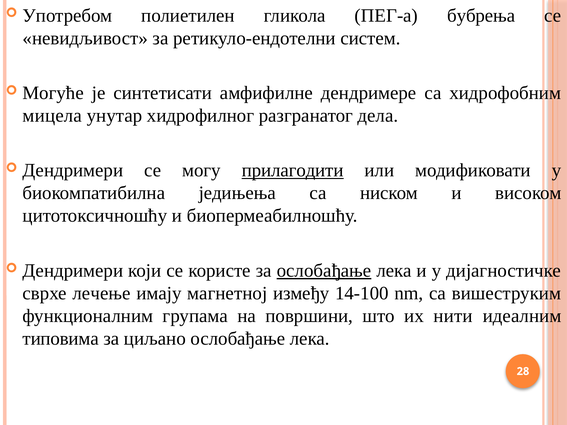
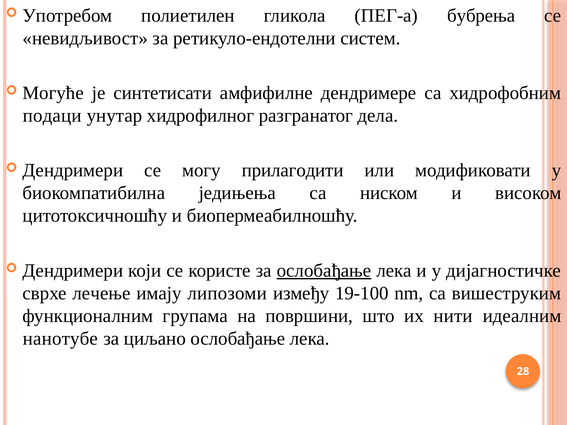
мицела: мицела -> подаци
прилагодити underline: present -> none
магнетној: магнетној -> липозоми
14-100: 14-100 -> 19-100
типовима: типовима -> нанотубе
